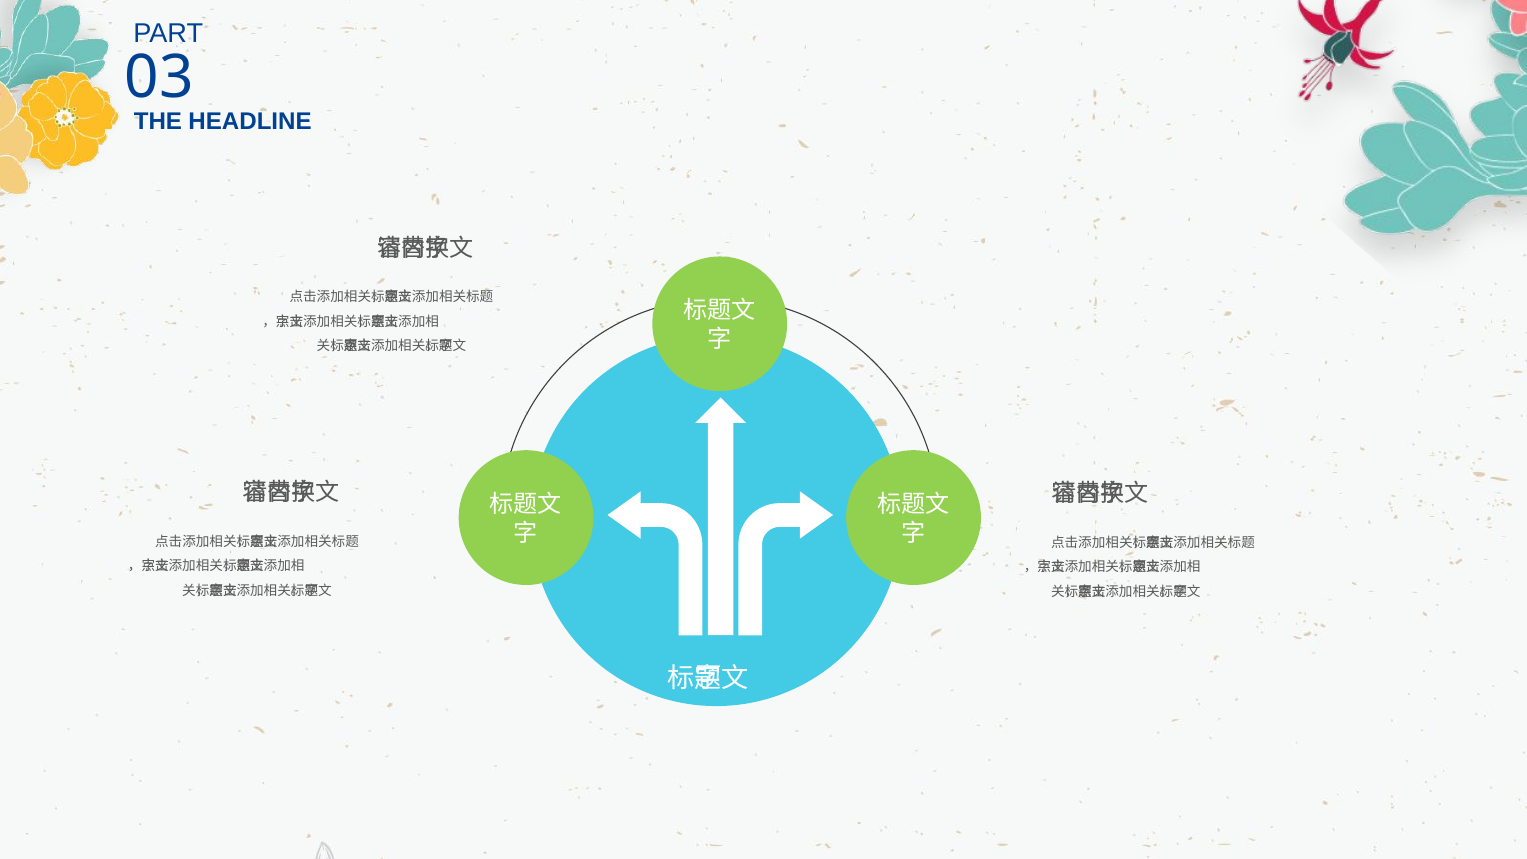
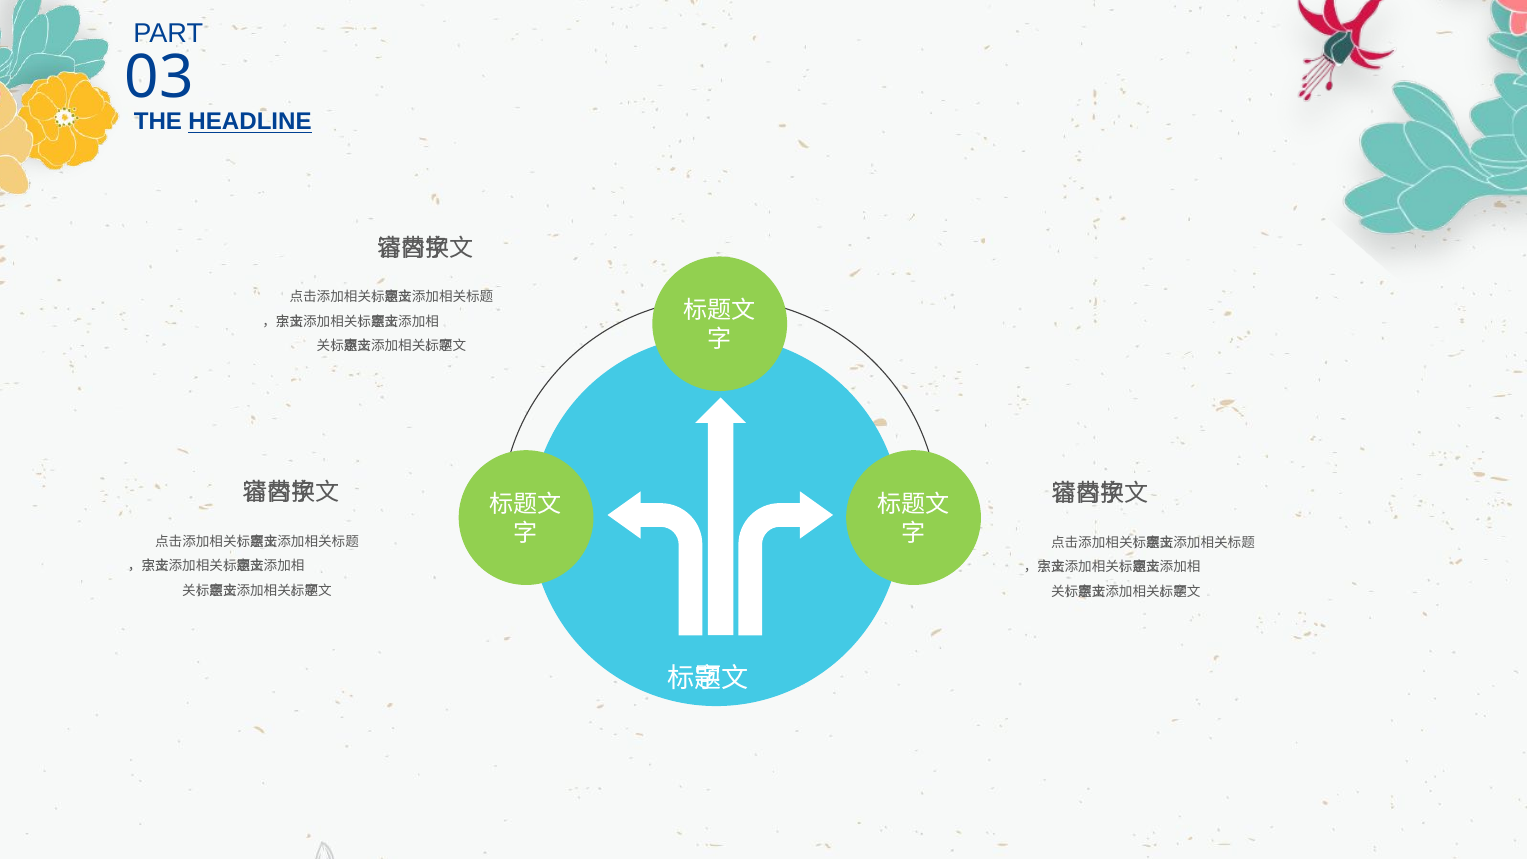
HEADLINE underline: none -> present
